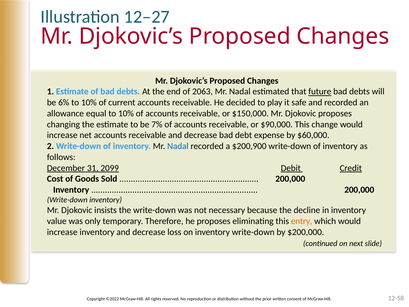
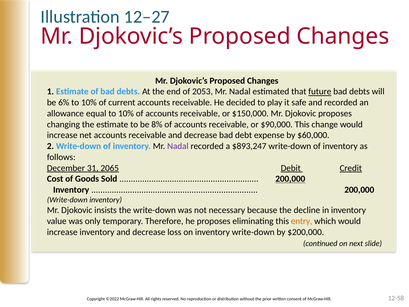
2063: 2063 -> 2053
7%: 7% -> 8%
Nadal at (178, 146) colour: blue -> purple
$200,900: $200,900 -> $893,247
2099: 2099 -> 2065
200,000 at (290, 179) underline: none -> present
